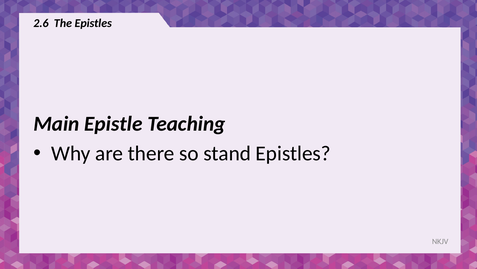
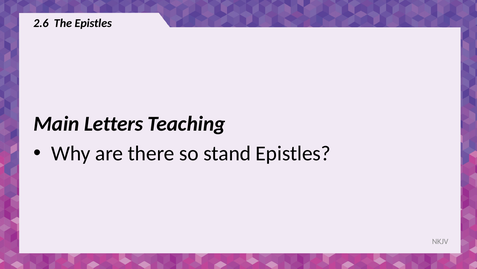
Epistle: Epistle -> Letters
